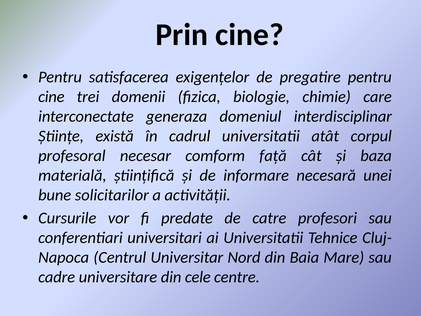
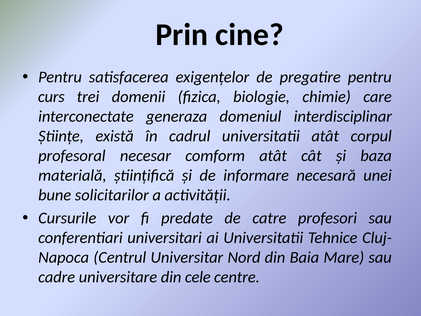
cine at (51, 97): cine -> curs
comform față: față -> atât
